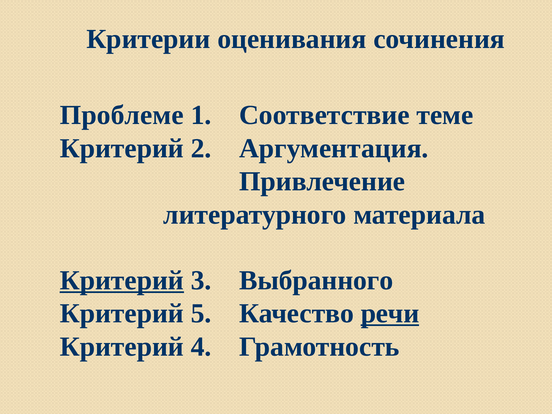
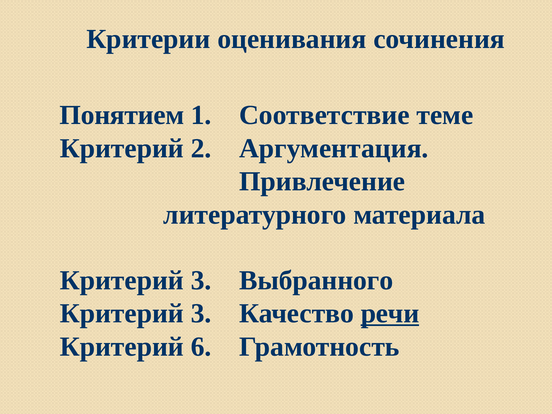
Проблеме: Проблеме -> Понятием
Критерий at (122, 280) underline: present -> none
5 at (201, 313): 5 -> 3
4: 4 -> 6
